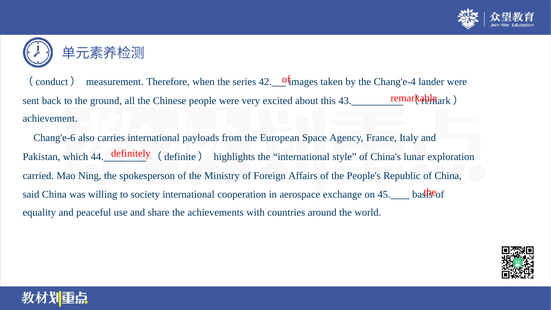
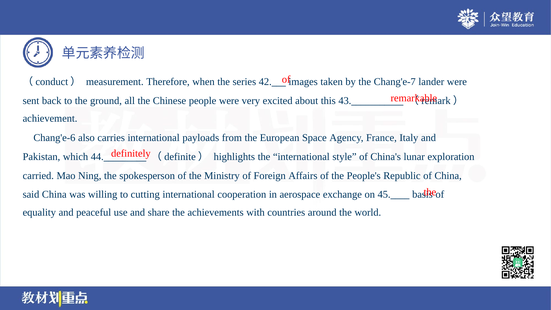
Chang'e-4: Chang'e-4 -> Chang'e-7
society: society -> cutting
